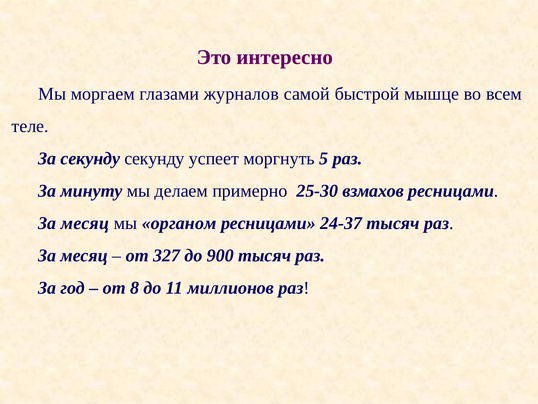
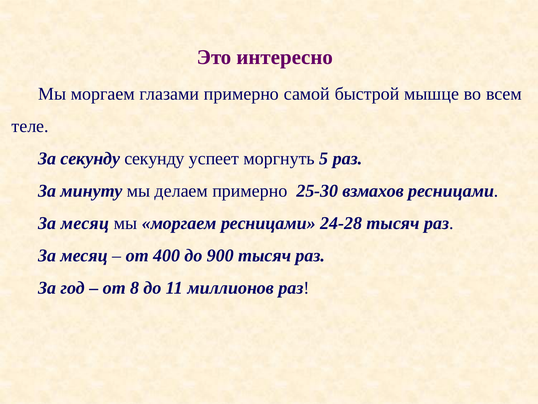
глазами журналов: журналов -> примерно
органом at (179, 223): органом -> моргаем
24-37: 24-37 -> 24-28
327: 327 -> 400
